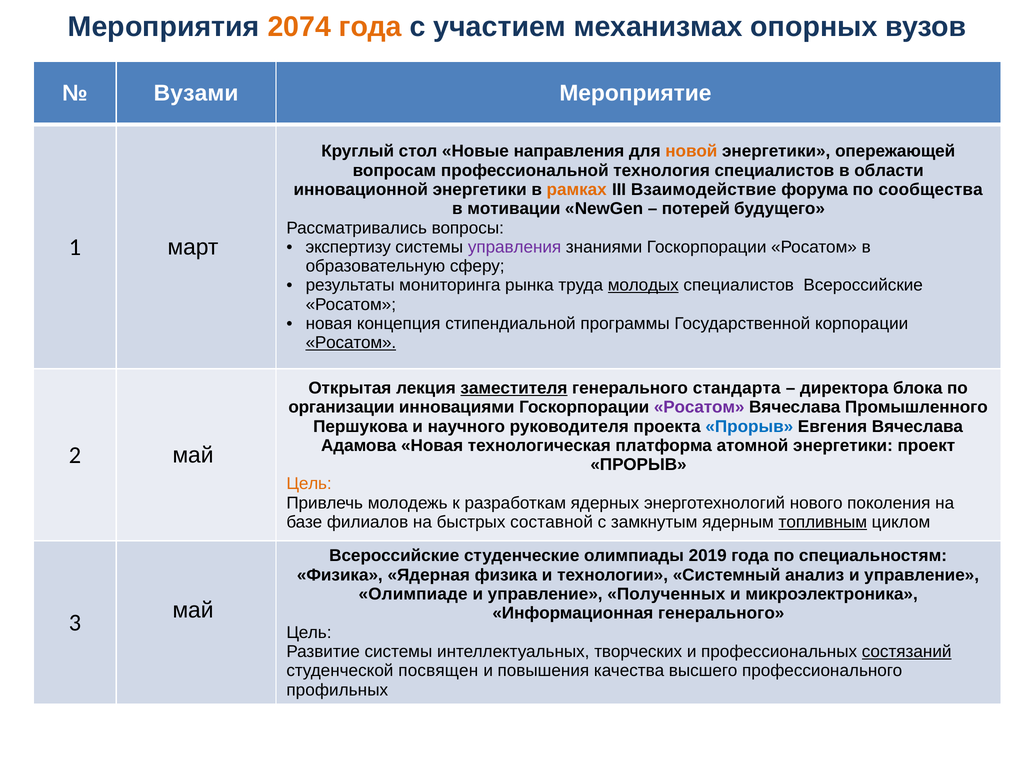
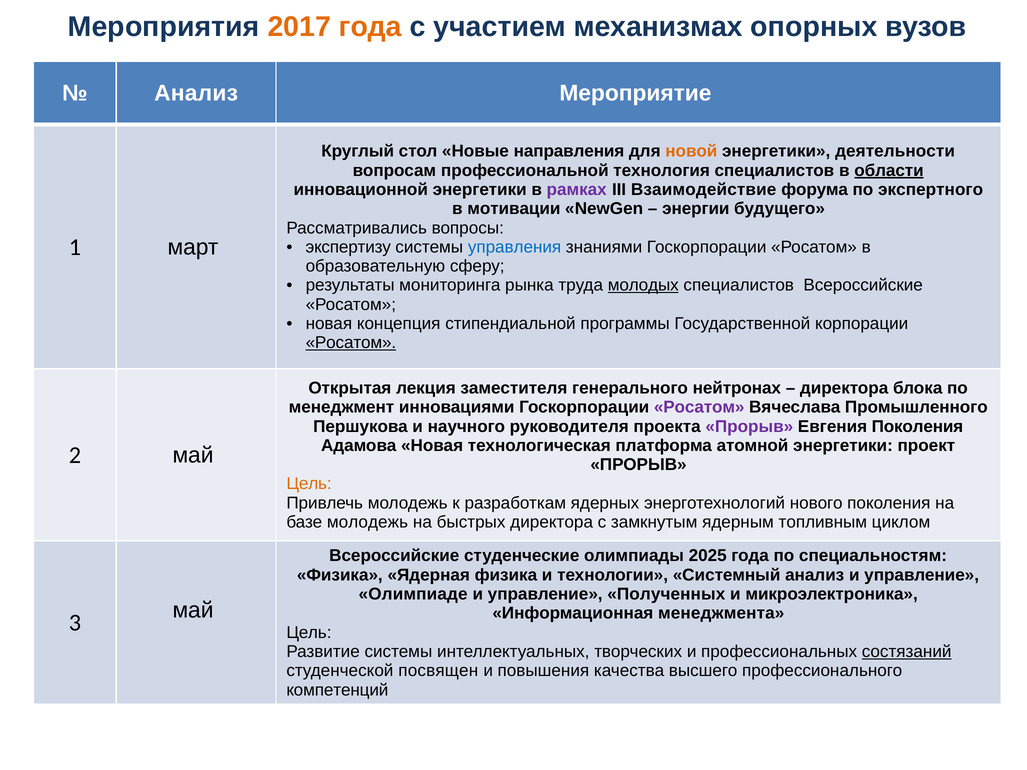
2074: 2074 -> 2017
Вузами at (196, 93): Вузами -> Анализ
опережающей: опережающей -> деятельности
области underline: none -> present
рамках colour: orange -> purple
сообщества: сообщества -> экспертного
потерей: потерей -> энергии
управления colour: purple -> blue
заместителя underline: present -> none
стандарта: стандарта -> нейтронах
организации: организации -> менеджмент
Прорыв at (749, 427) colour: blue -> purple
Евгения Вячеслава: Вячеслава -> Поколения
базе филиалов: филиалов -> молодежь
быстрых составной: составной -> директора
топливным underline: present -> none
2019: 2019 -> 2025
Информационная генерального: генерального -> менеджмента
профильных: профильных -> компетенций
